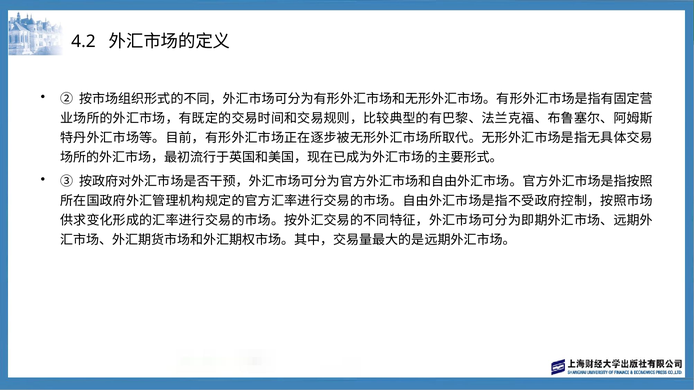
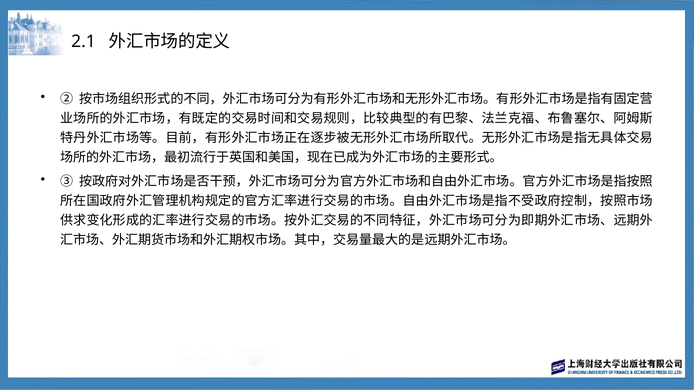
4.2: 4.2 -> 2.1
